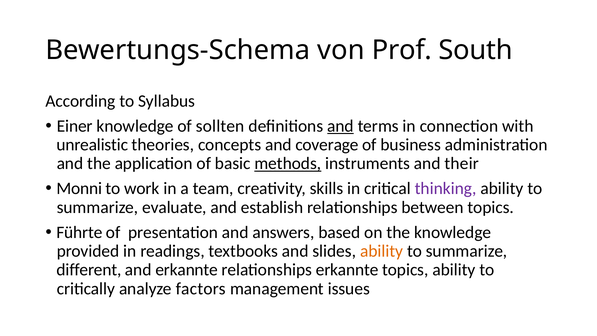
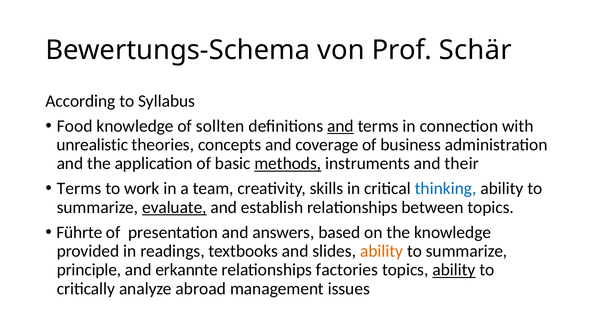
South: South -> Schär
Einer: Einer -> Food
Monni at (79, 188): Monni -> Terms
thinking colour: purple -> blue
evaluate underline: none -> present
different: different -> principle
relationships erkannte: erkannte -> factories
ability at (454, 270) underline: none -> present
factors: factors -> abroad
